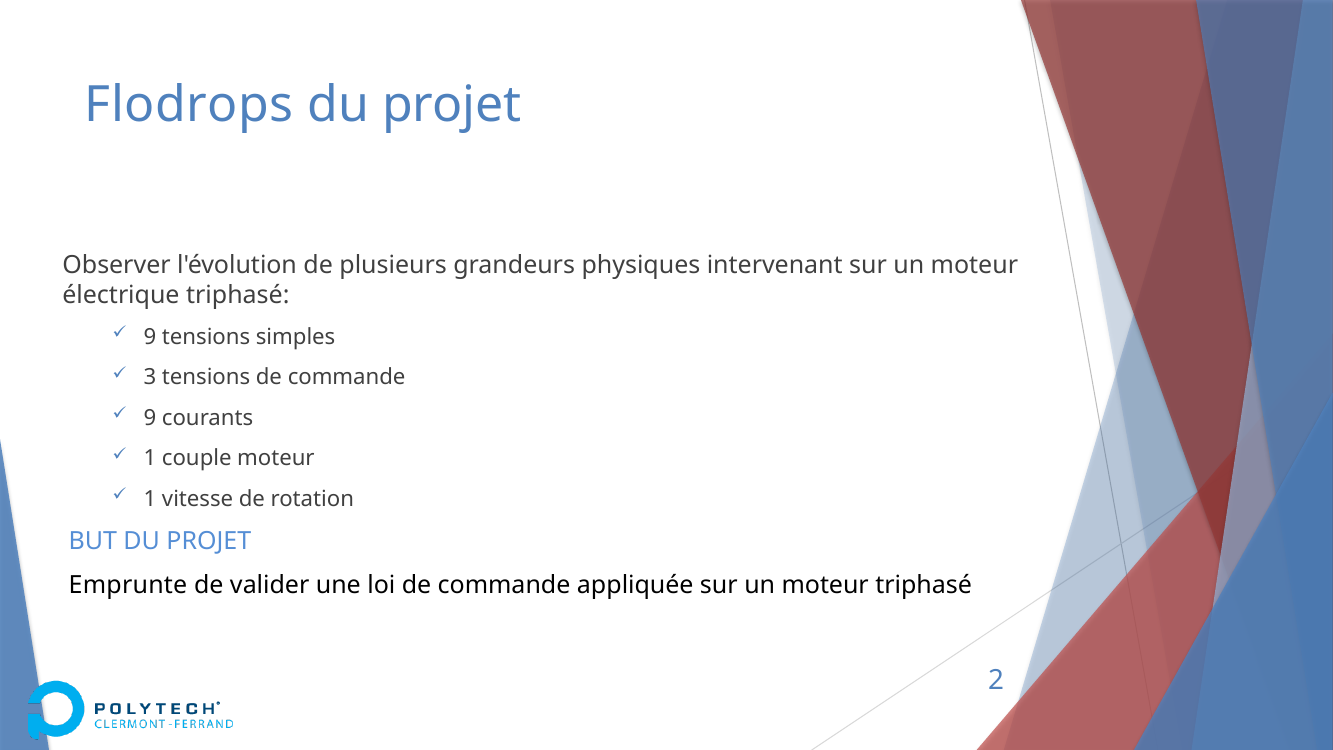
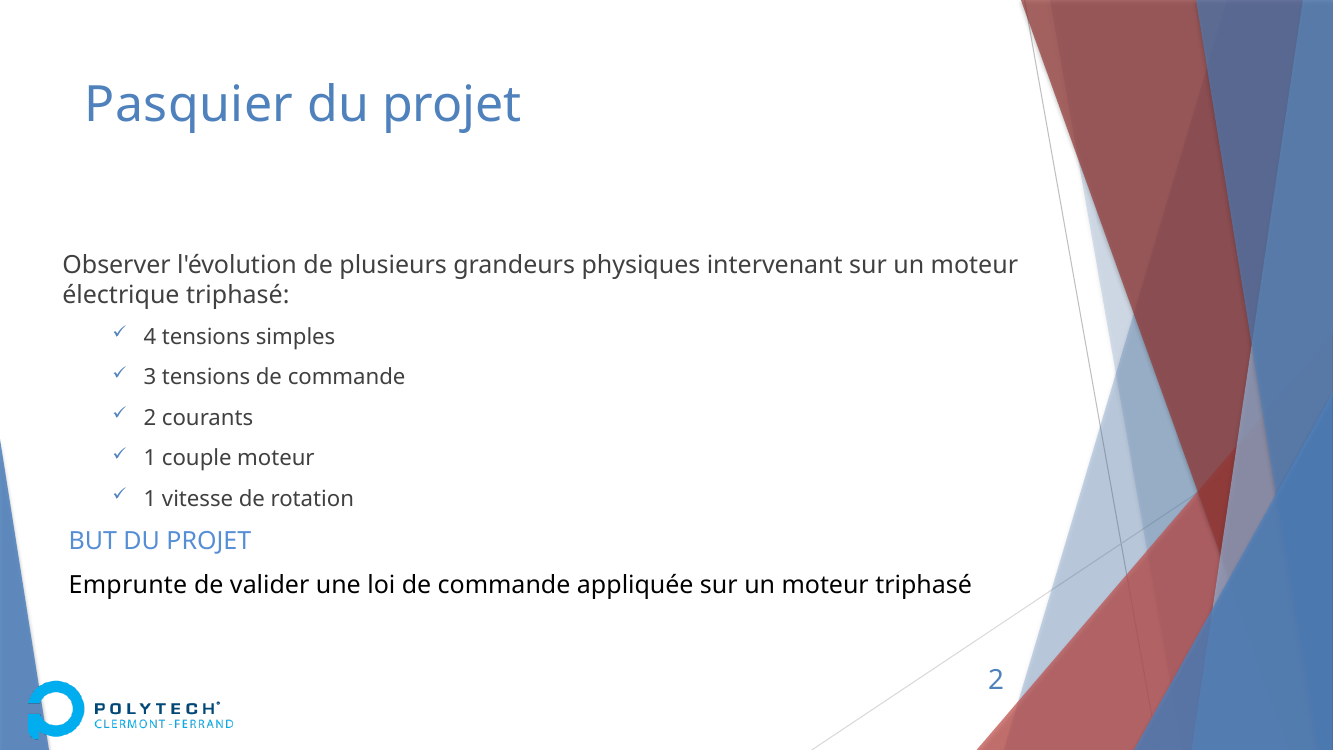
Flodrops: Flodrops -> Pasquier
9 at (150, 337): 9 -> 4
9 at (150, 418): 9 -> 2
